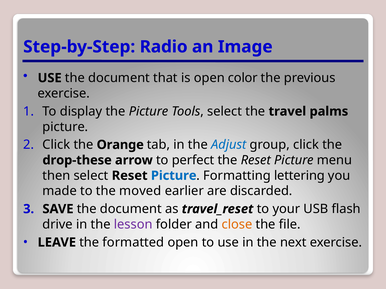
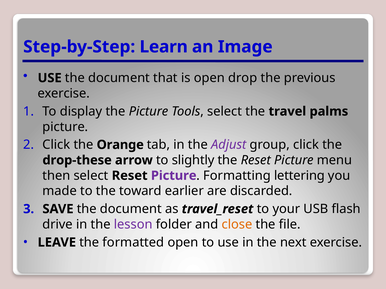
Radio: Radio -> Learn
color: color -> drop
Adjust colour: blue -> purple
perfect: perfect -> slightly
Picture at (174, 176) colour: blue -> purple
moved: moved -> toward
